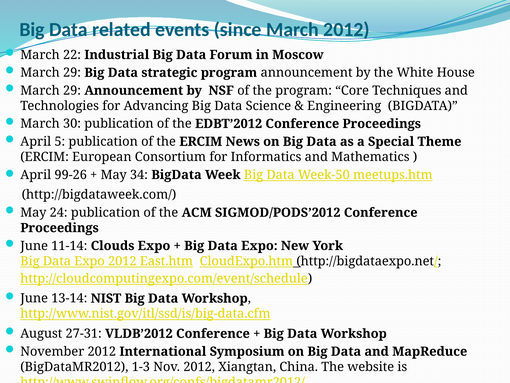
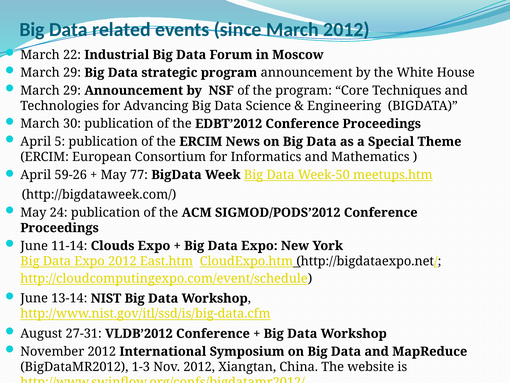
99-26: 99-26 -> 59-26
34: 34 -> 77
